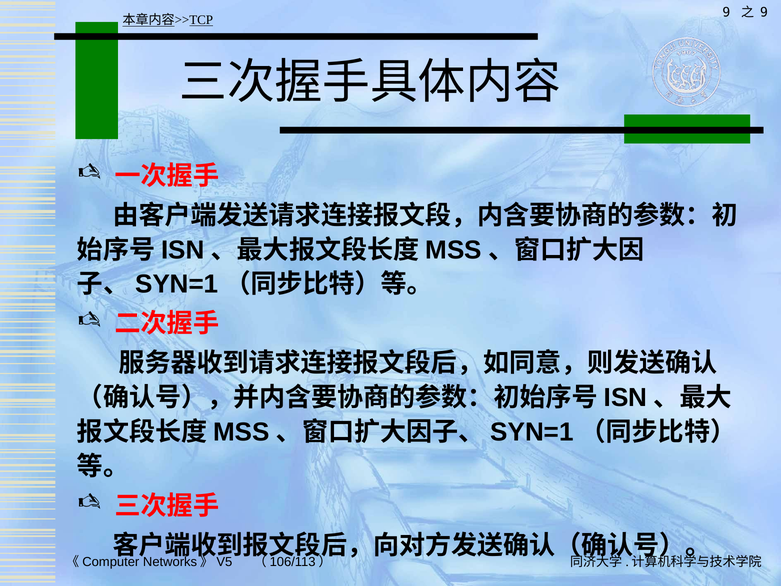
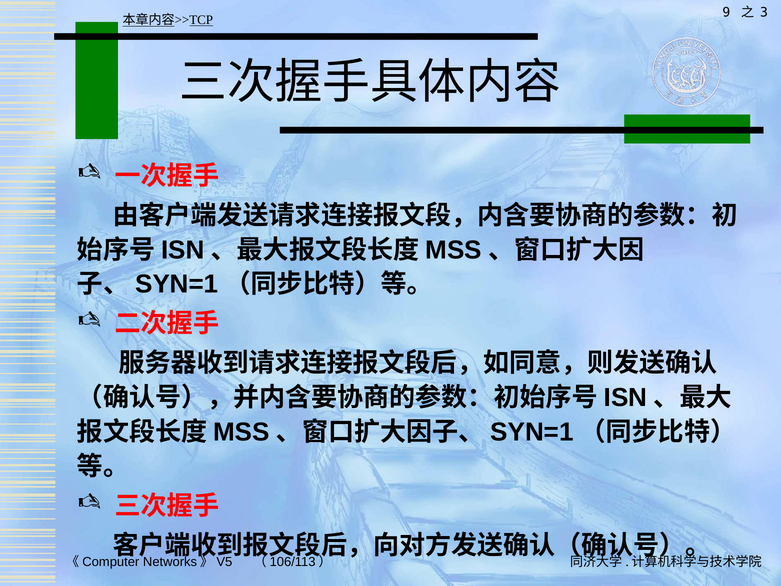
9 at (764, 13): 9 -> 3
